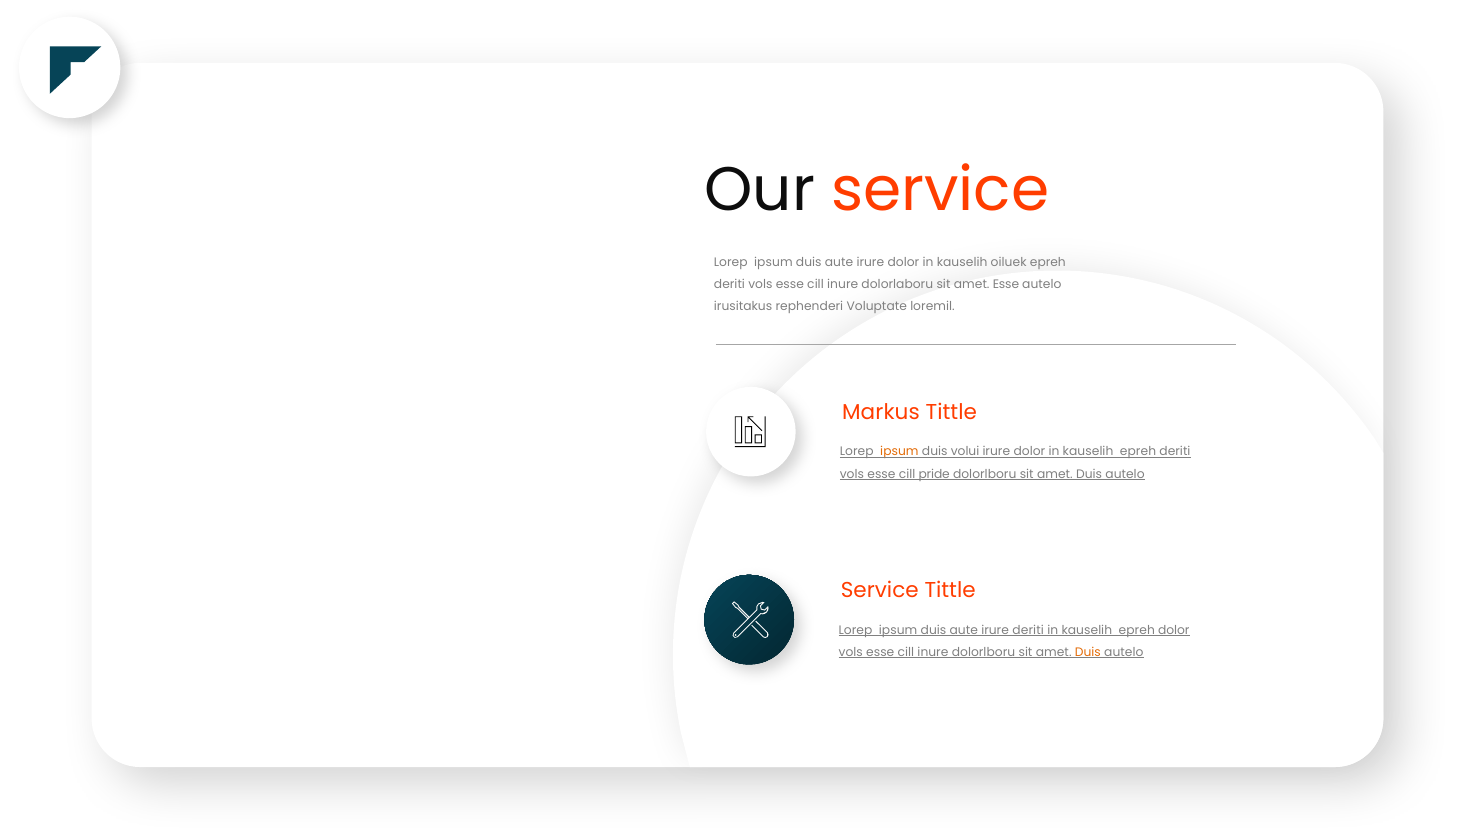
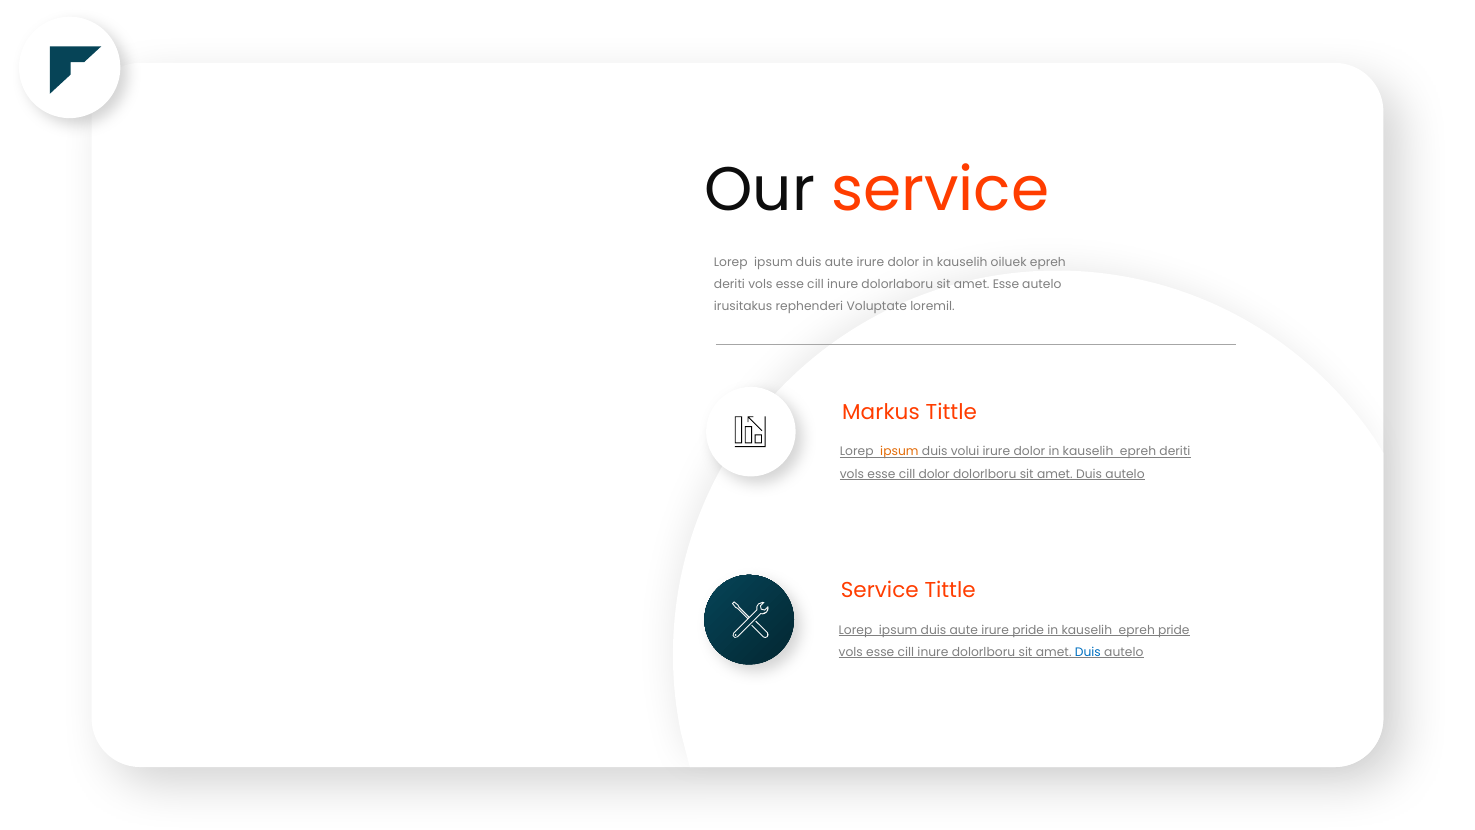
cill pride: pride -> dolor
irure deriti: deriti -> pride
epreh dolor: dolor -> pride
Duis at (1088, 652) colour: orange -> blue
